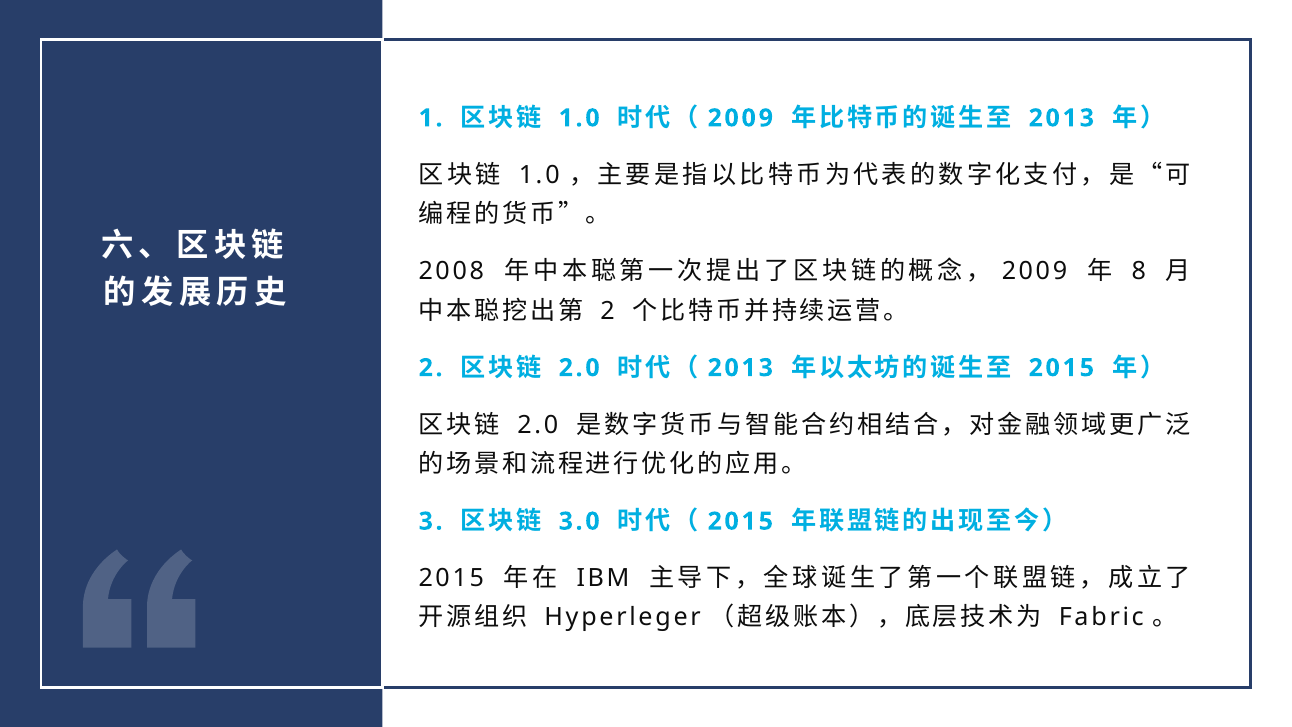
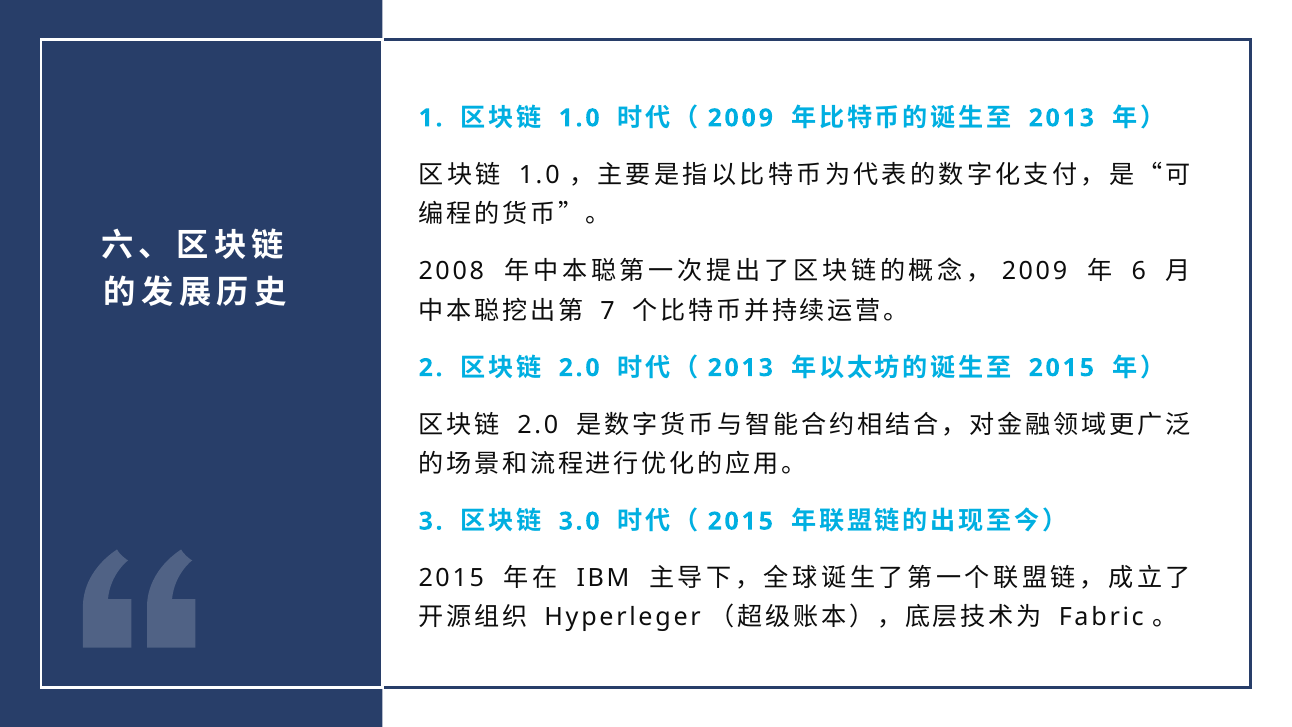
8: 8 -> 6
2 at (607, 311): 2 -> 7
